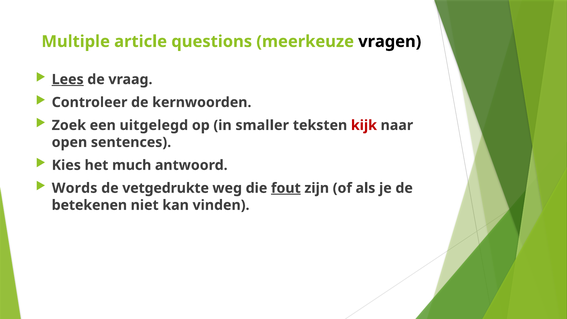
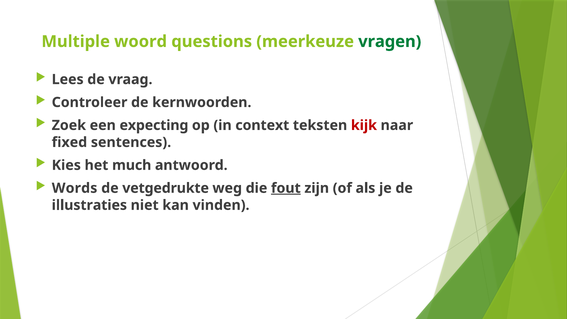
article: article -> woord
vragen colour: black -> green
Lees underline: present -> none
uitgelegd: uitgelegd -> expecting
smaller: smaller -> context
open: open -> fixed
betekenen: betekenen -> illustraties
